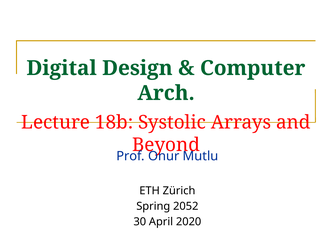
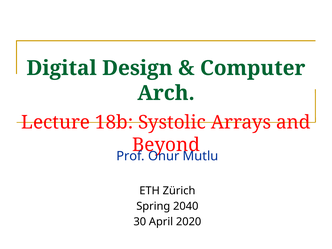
2052: 2052 -> 2040
